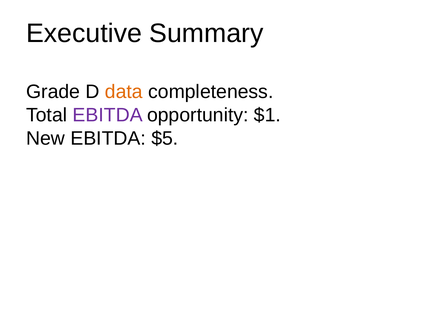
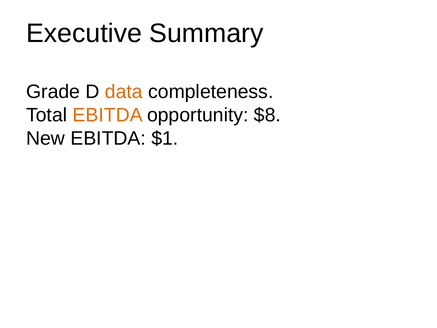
EBITDA at (108, 115) colour: purple -> orange
$1: $1 -> $8
$5: $5 -> $1
